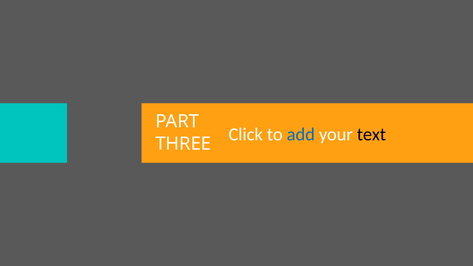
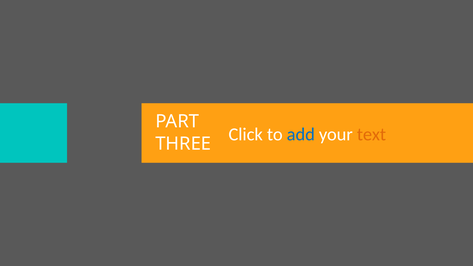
text colour: black -> orange
